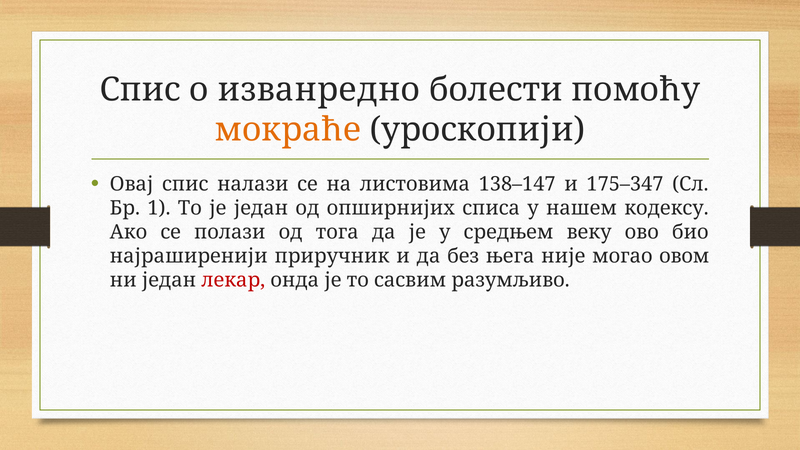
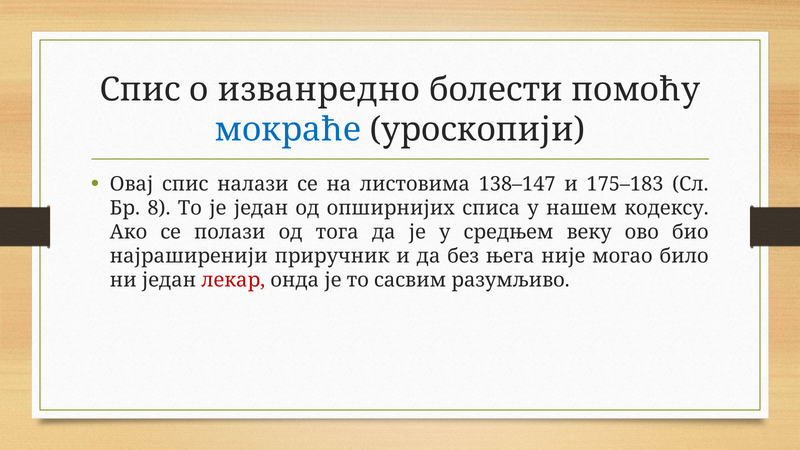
мокраће colour: orange -> blue
175–347: 175–347 -> 175–183
1: 1 -> 8
овом: овом -> било
